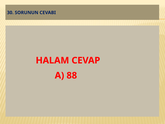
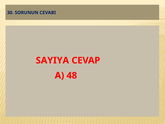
HALAM: HALAM -> SAYIYA
88: 88 -> 48
